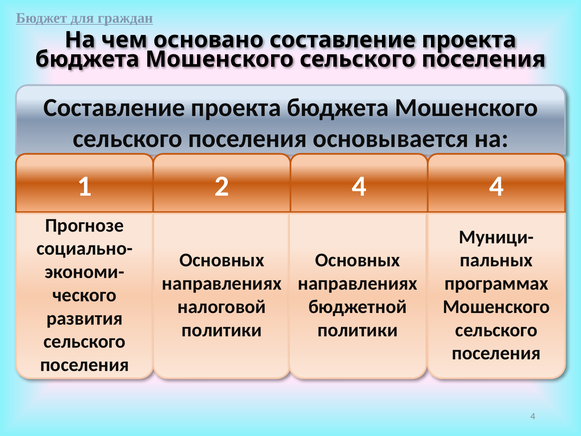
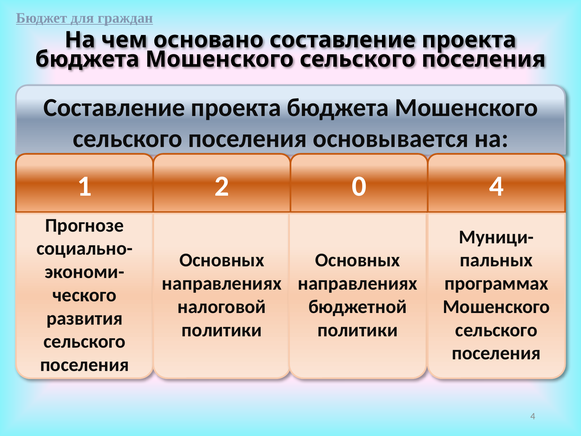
2 4: 4 -> 0
